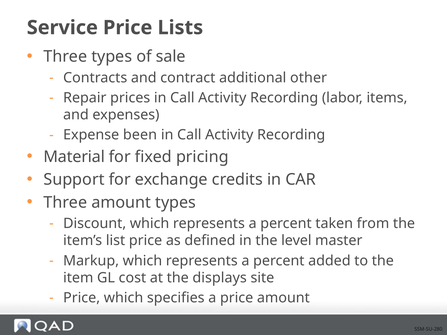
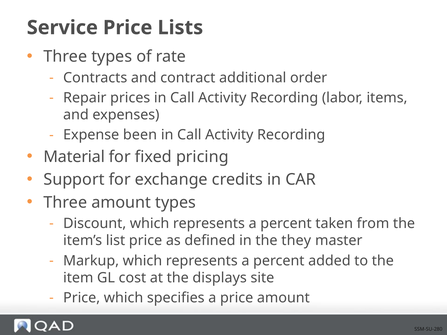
sale: sale -> rate
other: other -> order
level: level -> they
